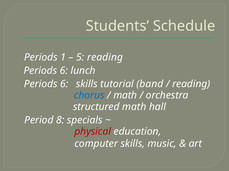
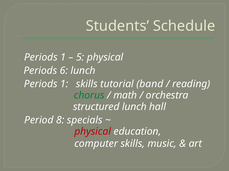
5 reading: reading -> physical
6 at (64, 84): 6 -> 1
chorus colour: blue -> green
structured math: math -> lunch
